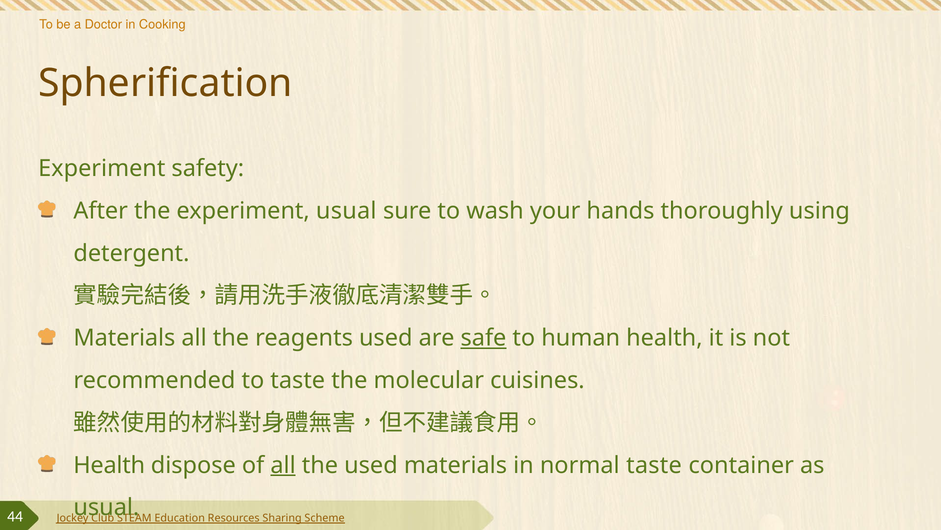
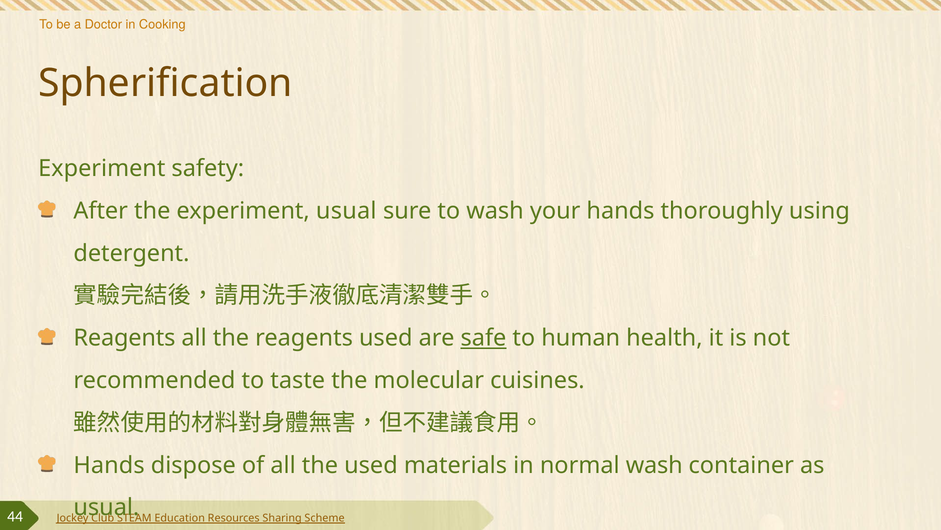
Materials at (124, 338): Materials -> Reagents
Health at (109, 465): Health -> Hands
all at (283, 465) underline: present -> none
normal taste: taste -> wash
